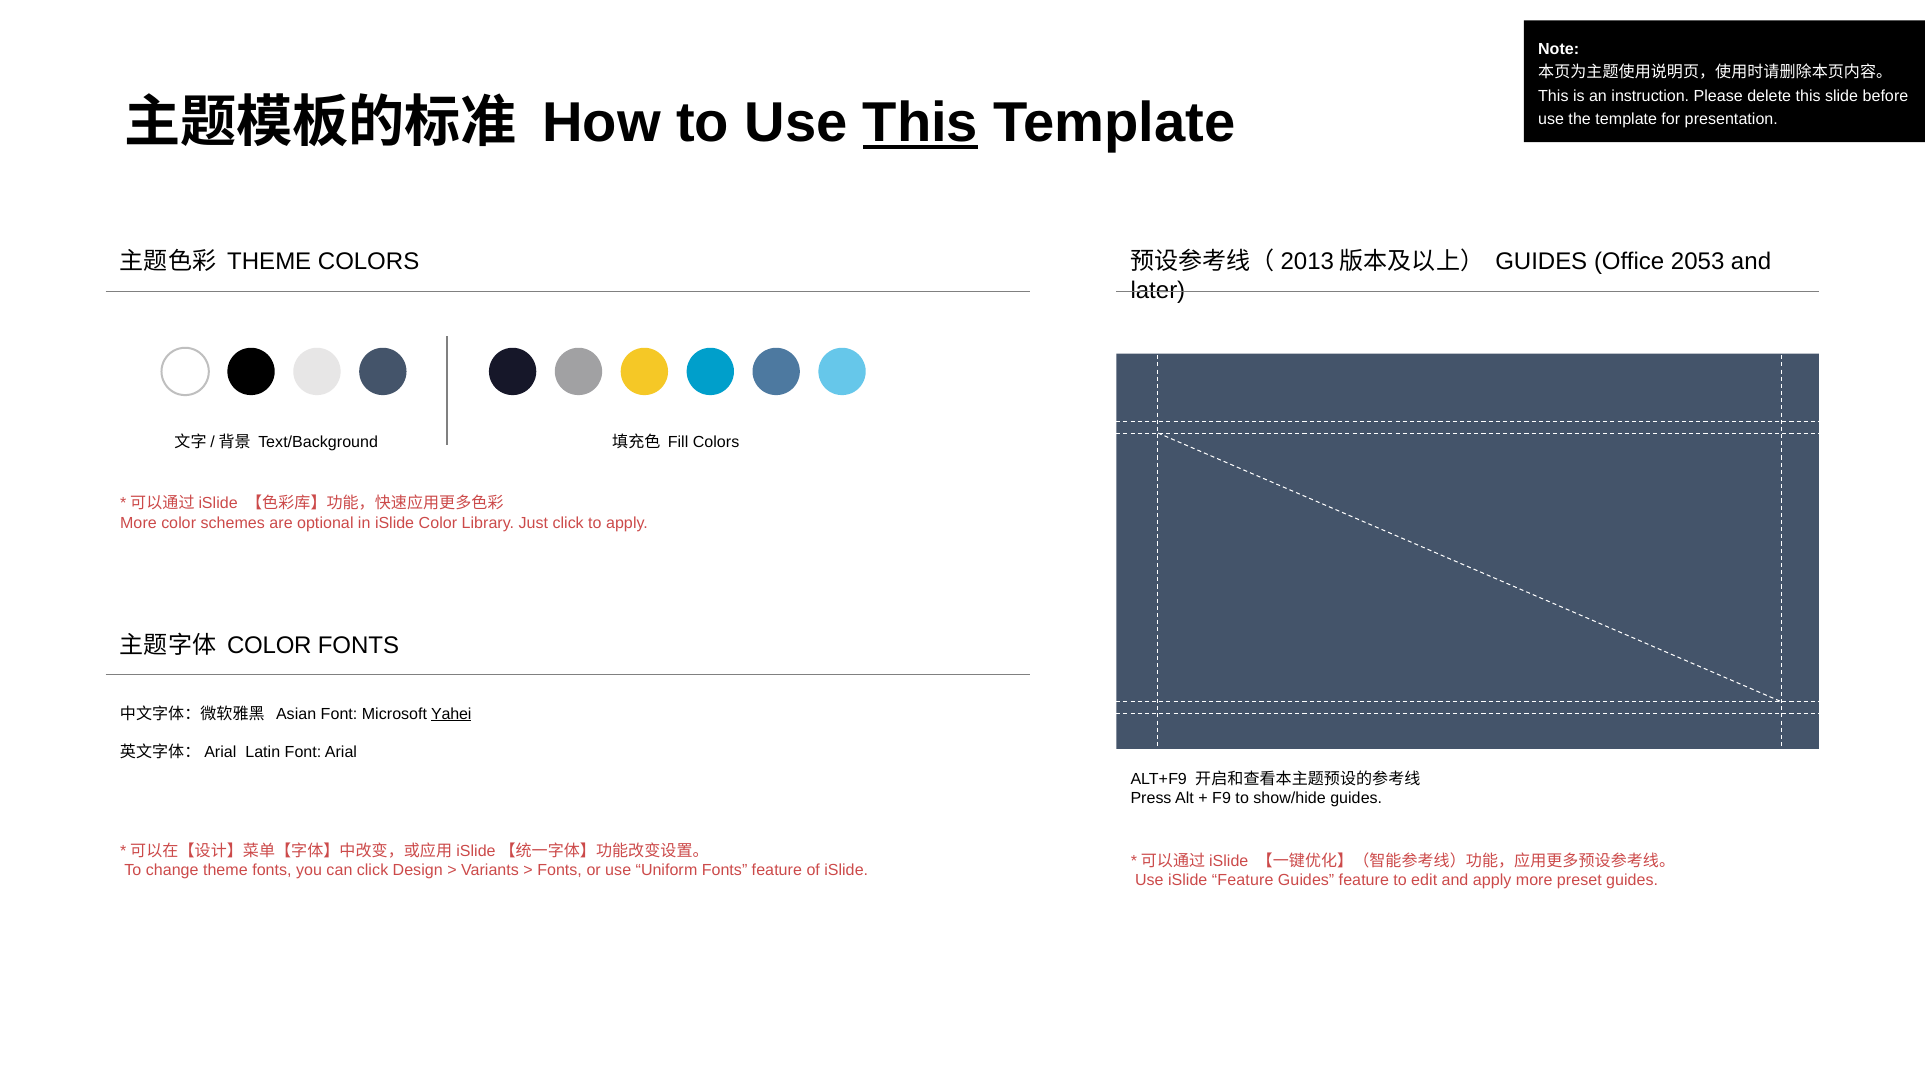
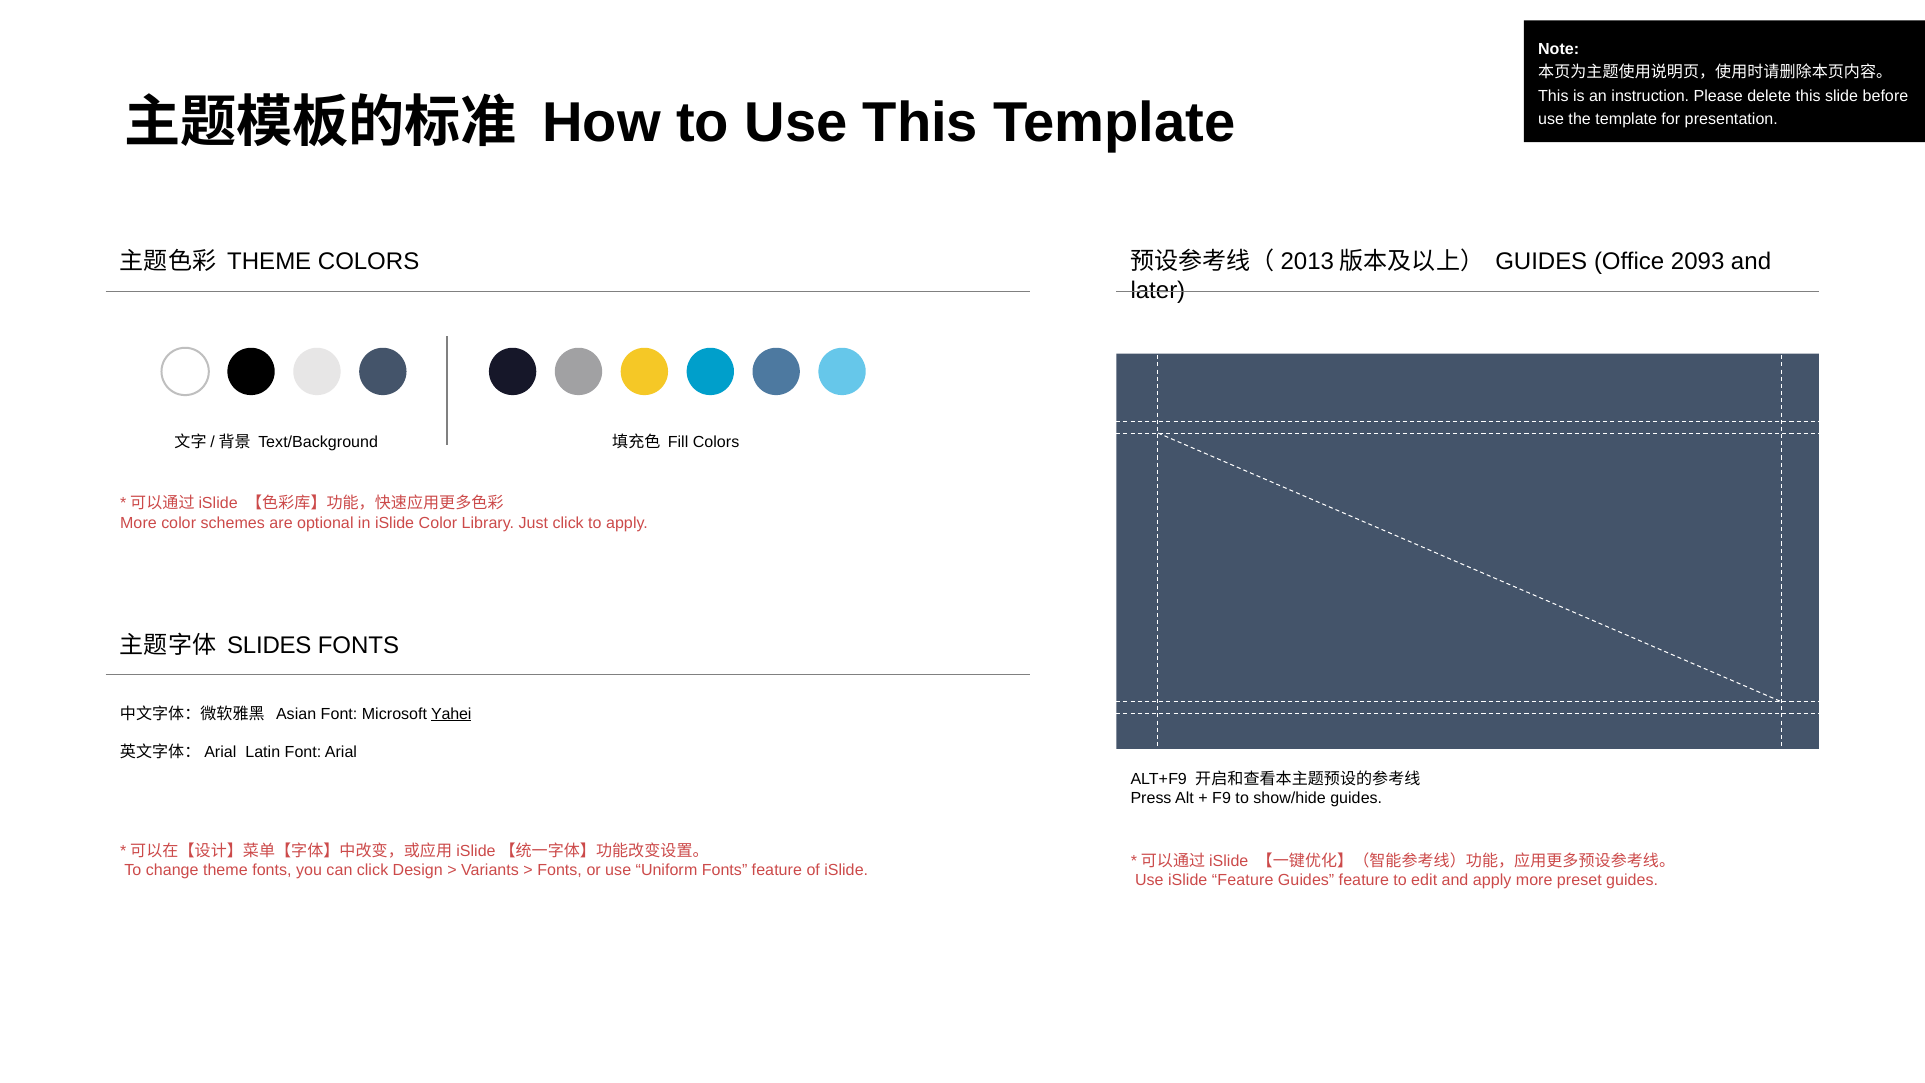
This at (921, 123) underline: present -> none
2053: 2053 -> 2093
COLOR at (269, 646): COLOR -> SLIDES
